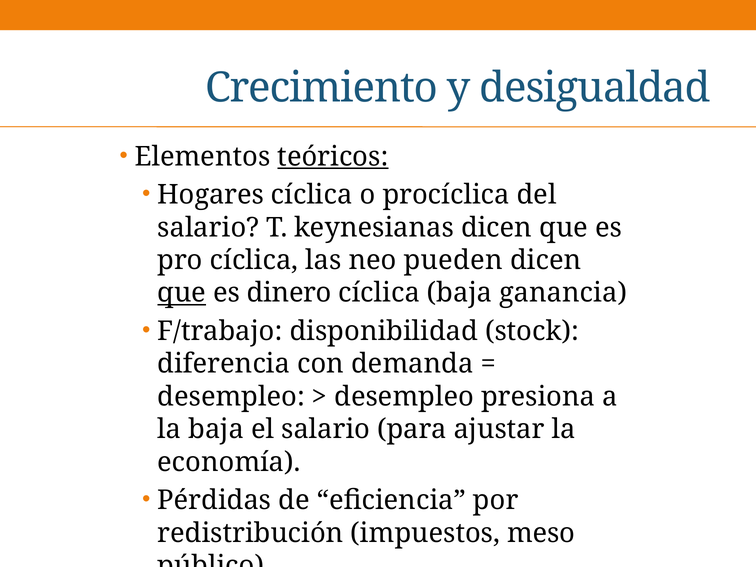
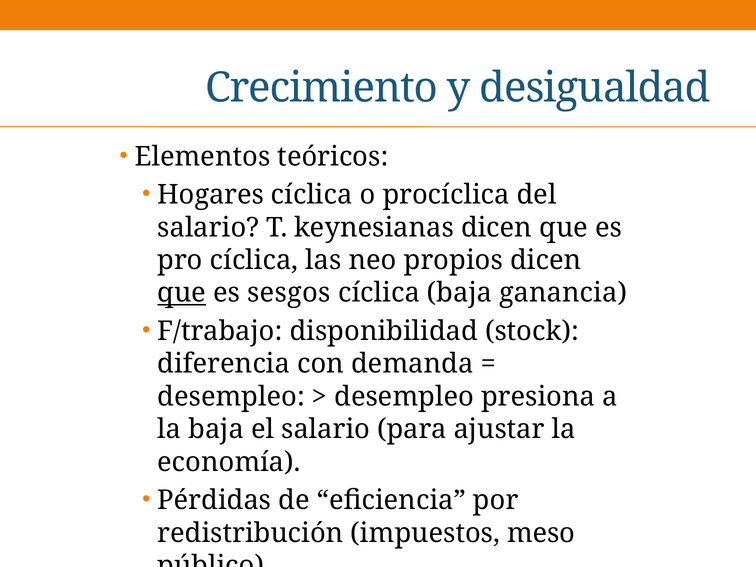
teóricos underline: present -> none
pueden: pueden -> propios
dinero: dinero -> sesgos
